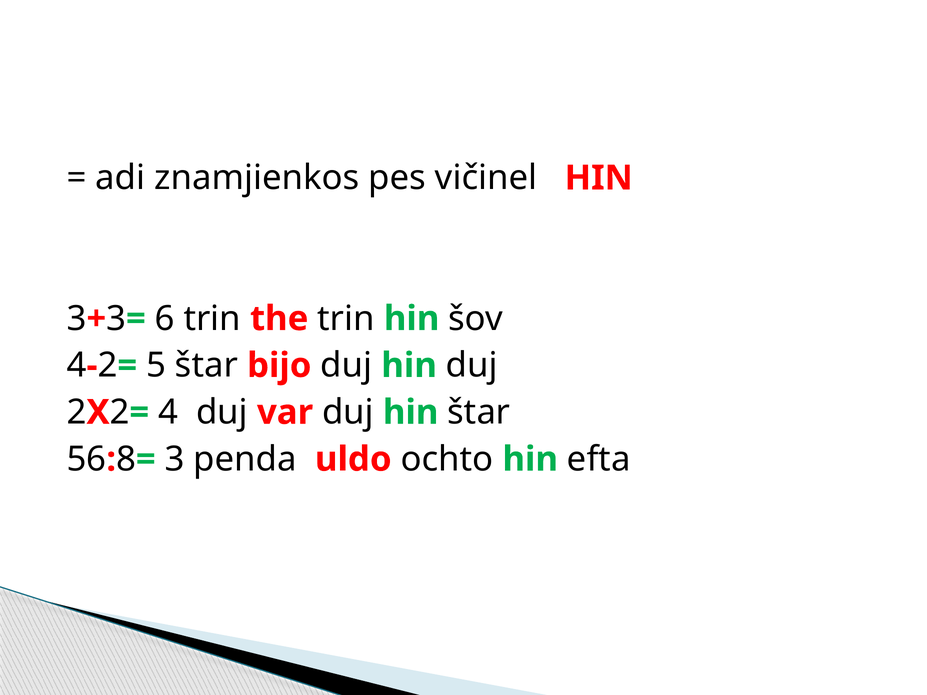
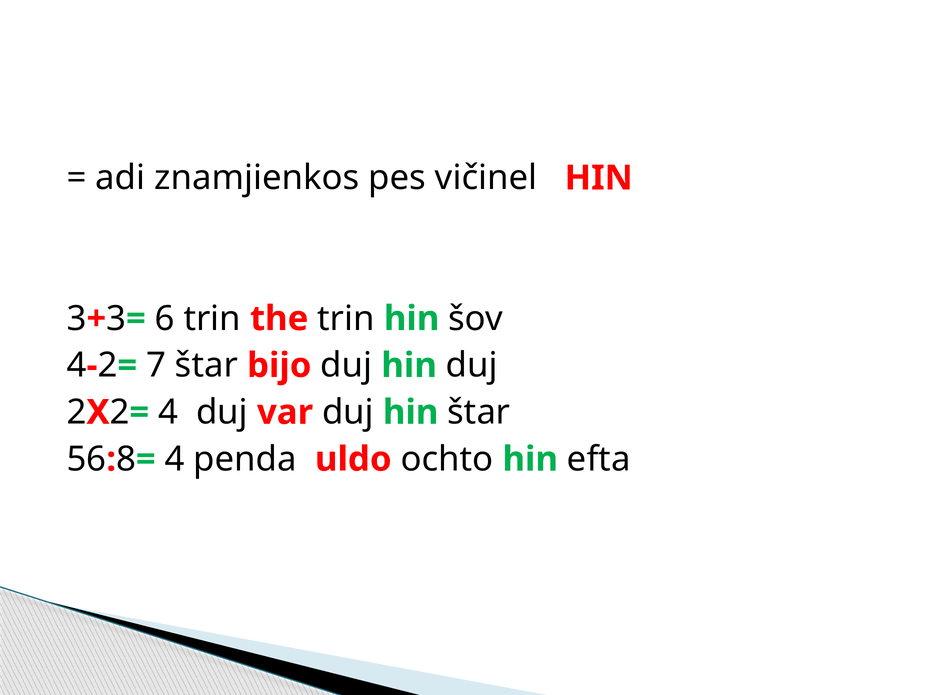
5: 5 -> 7
3 at (175, 459): 3 -> 4
